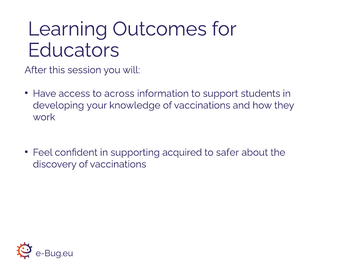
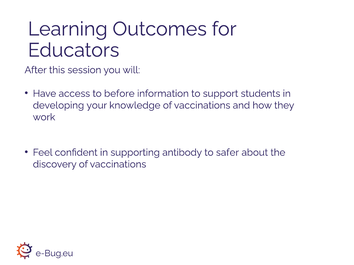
across: across -> before
acquired: acquired -> antibody
